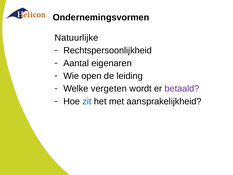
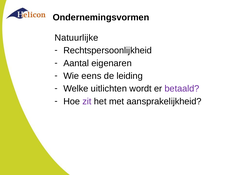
open: open -> eens
vergeten: vergeten -> uitlichten
zit colour: blue -> purple
